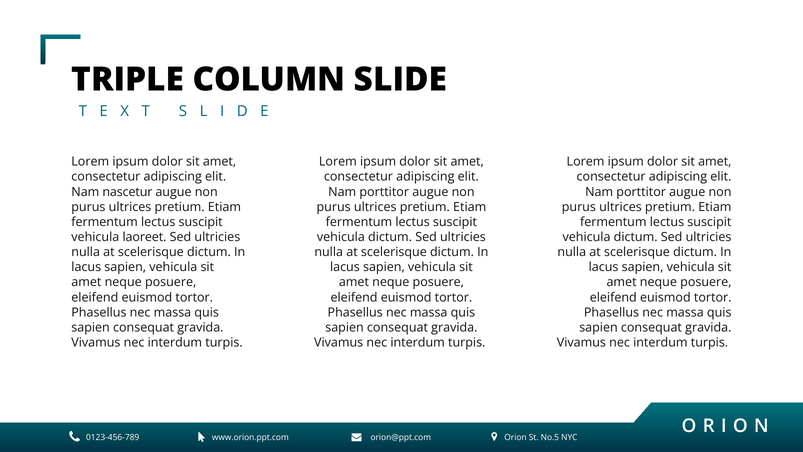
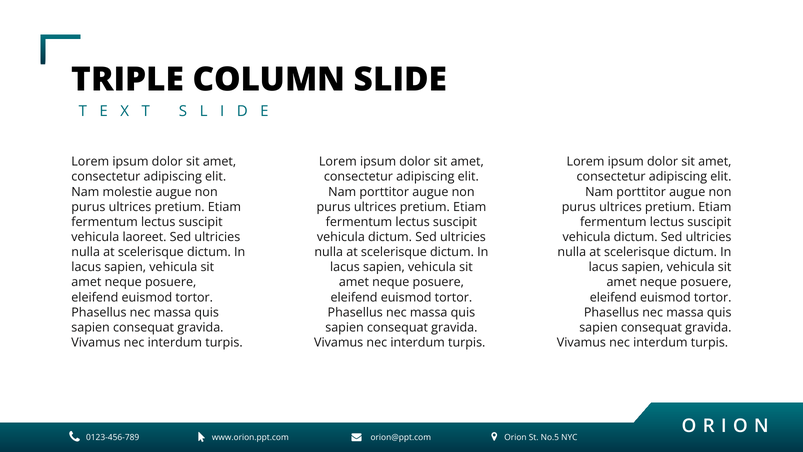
nascetur: nascetur -> molestie
